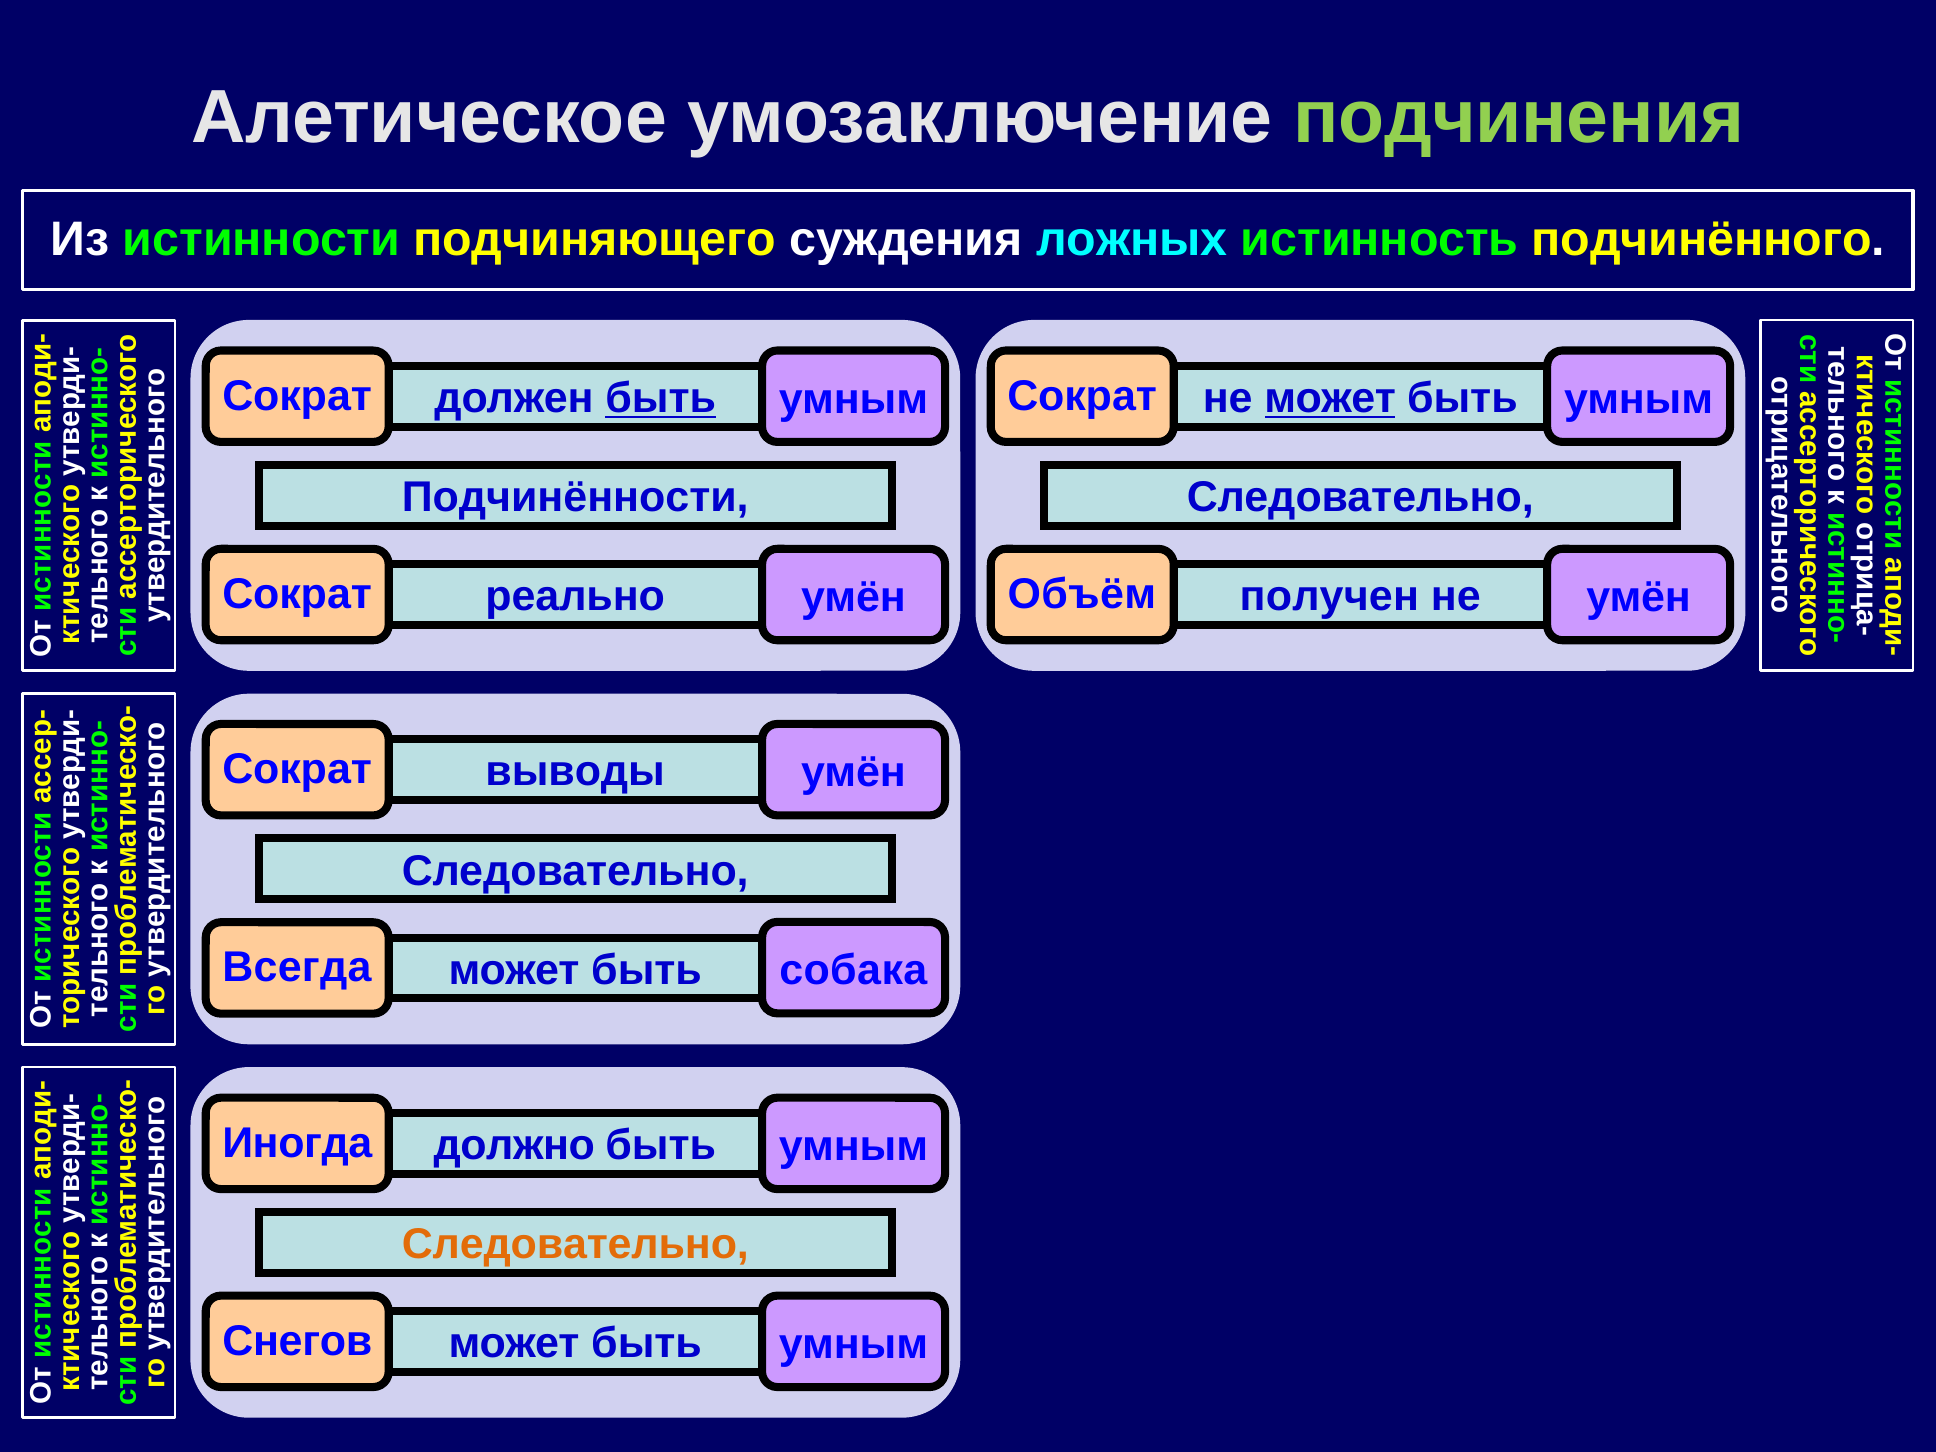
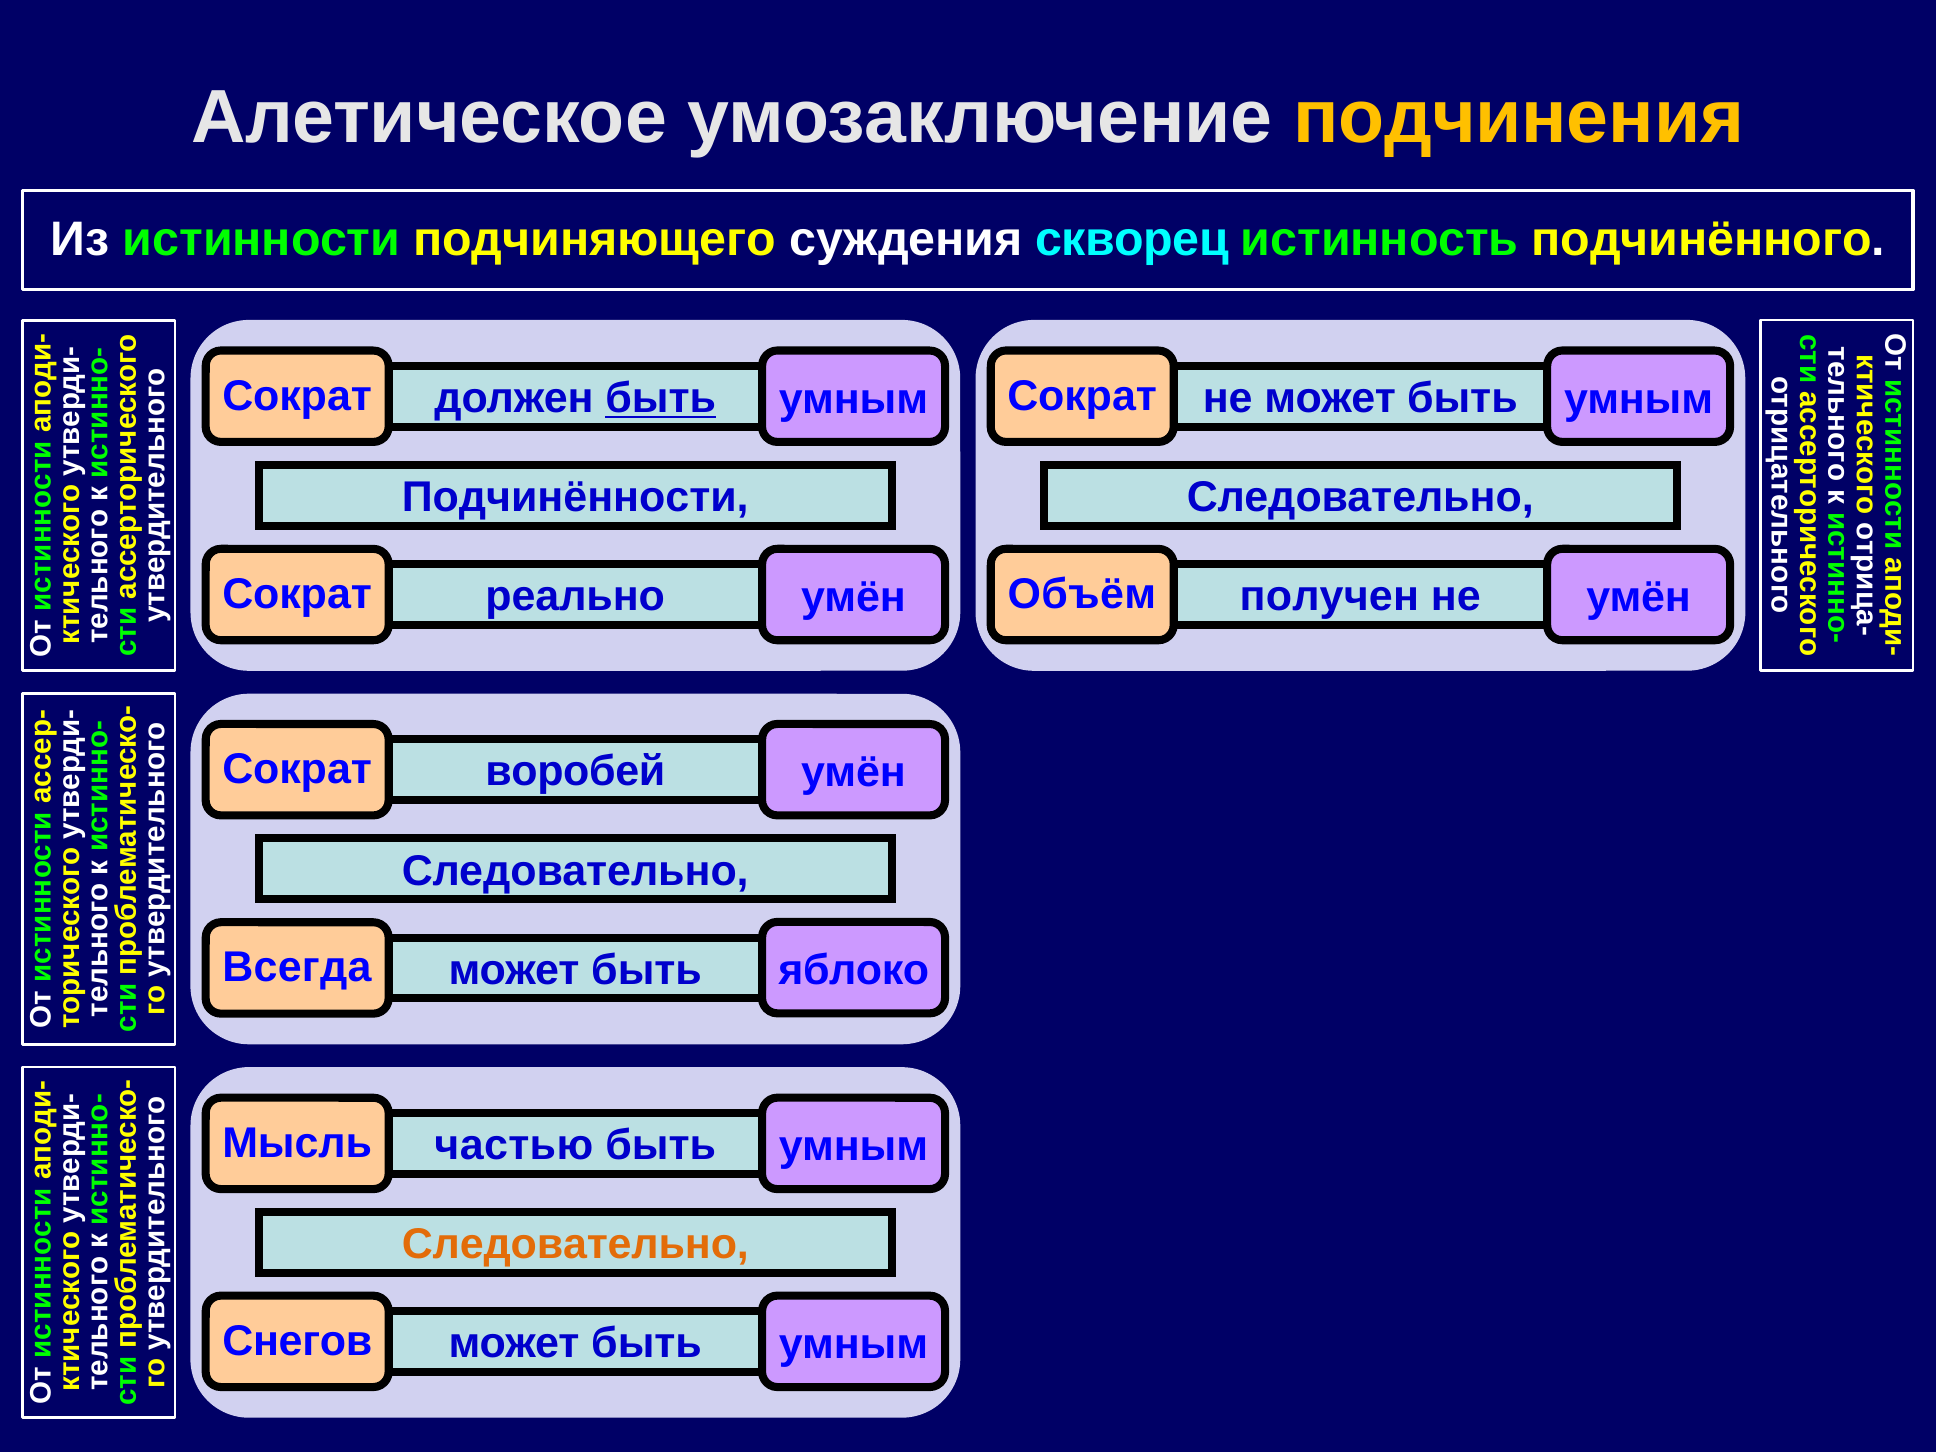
подчинения colour: light green -> yellow
ложных: ложных -> скворец
может at (1330, 399) underline: present -> none
выводы: выводы -> воробей
собака: собака -> яблоко
Иногда: Иногда -> Мысль
должно: должно -> частью
